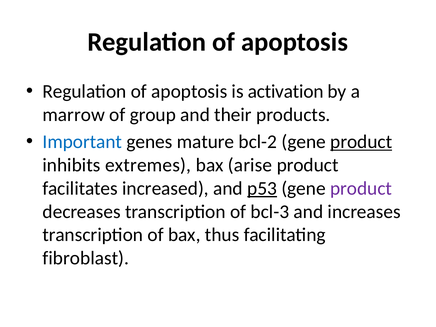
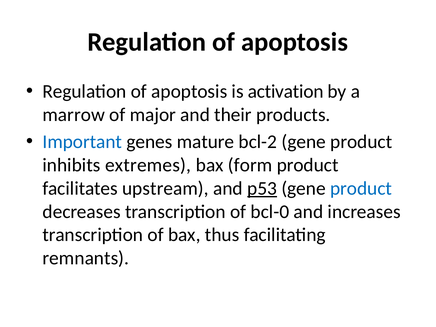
group: group -> major
product at (361, 142) underline: present -> none
arise: arise -> form
increased: increased -> upstream
product at (361, 188) colour: purple -> blue
bcl-3: bcl-3 -> bcl-0
fibroblast: fibroblast -> remnants
